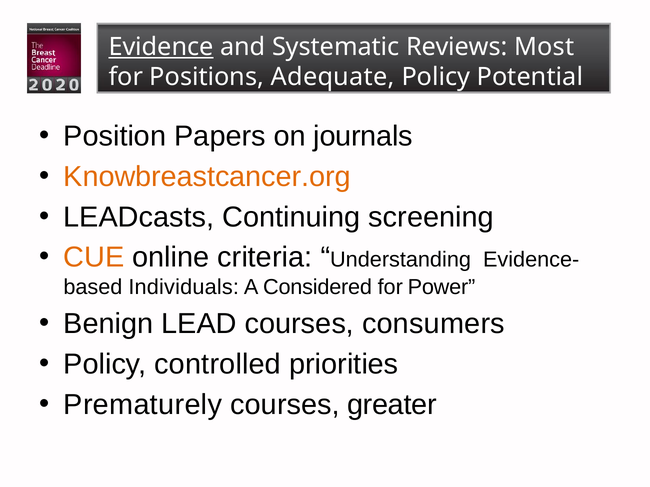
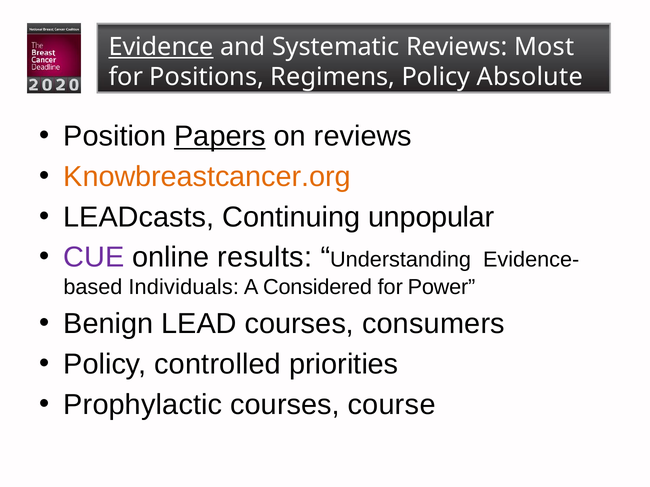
Adequate: Adequate -> Regimens
Potential: Potential -> Absolute
Papers underline: none -> present
on journals: journals -> reviews
screening: screening -> unpopular
CUE colour: orange -> purple
criteria: criteria -> results
Prematurely: Prematurely -> Prophylactic
greater: greater -> course
